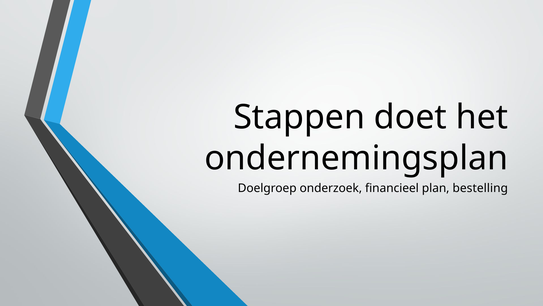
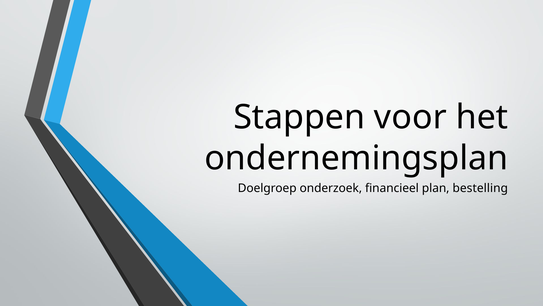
doet: doet -> voor
